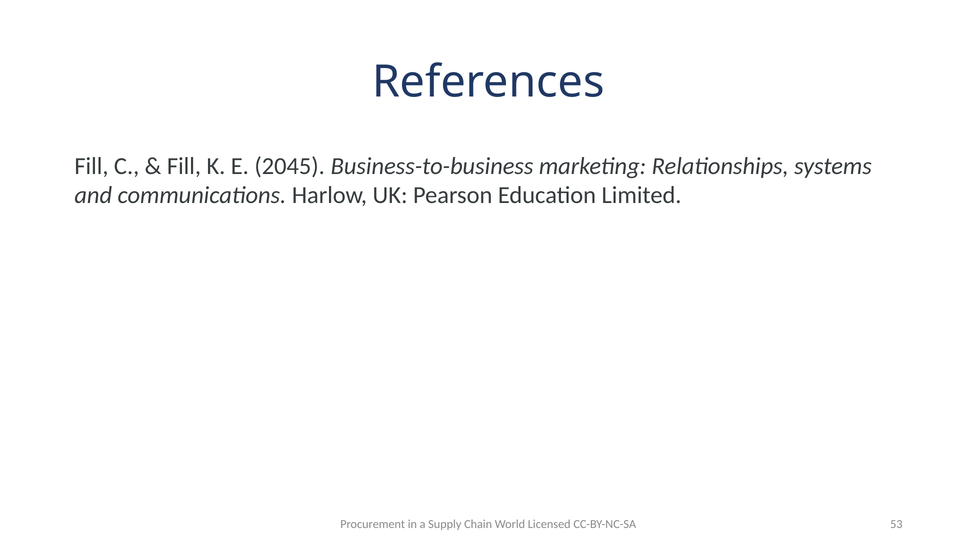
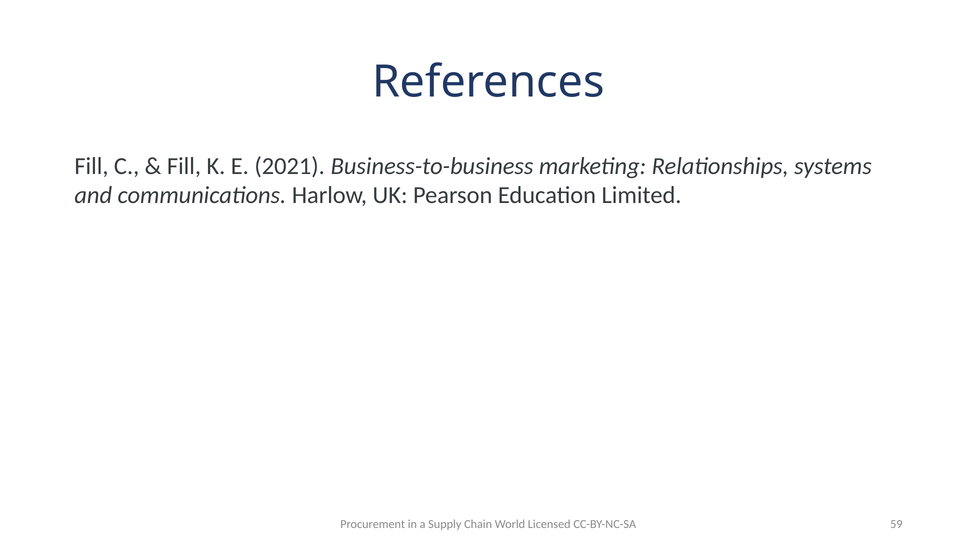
2045: 2045 -> 2021
53: 53 -> 59
